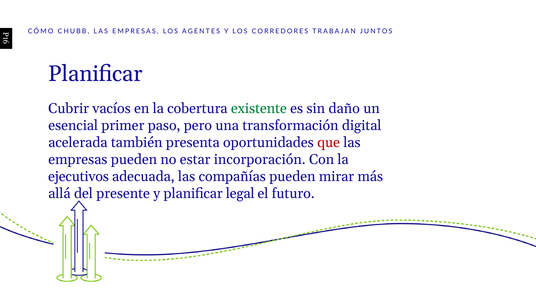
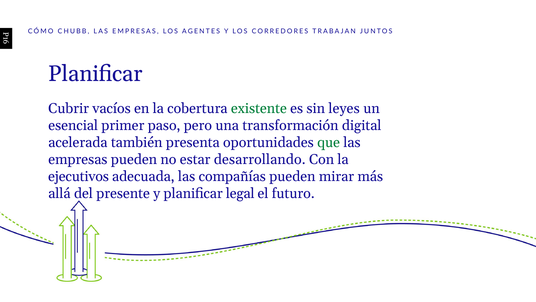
daño: daño -> leyes
que colour: red -> green
incorporación: incorporación -> desarrollando
